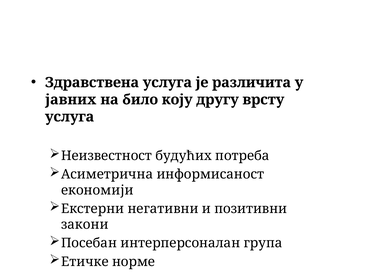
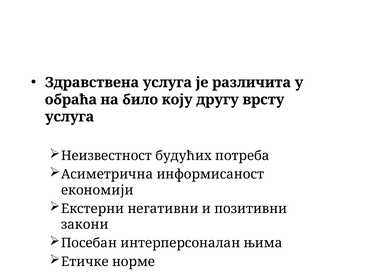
јавних: јавних -> обраћа
група: група -> њима
